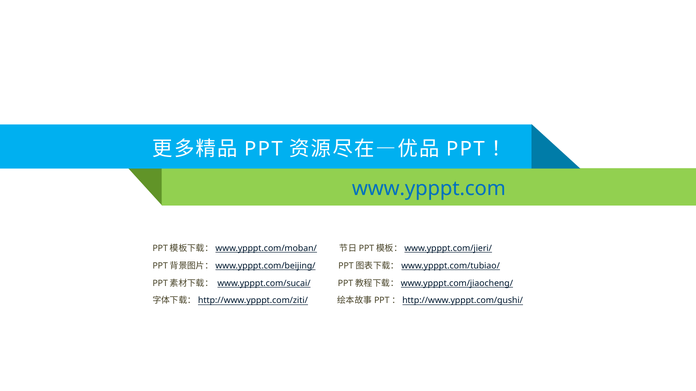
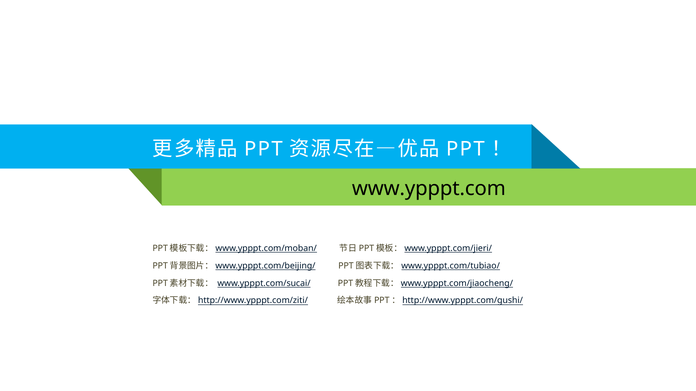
www.ypppt.com colour: blue -> black
